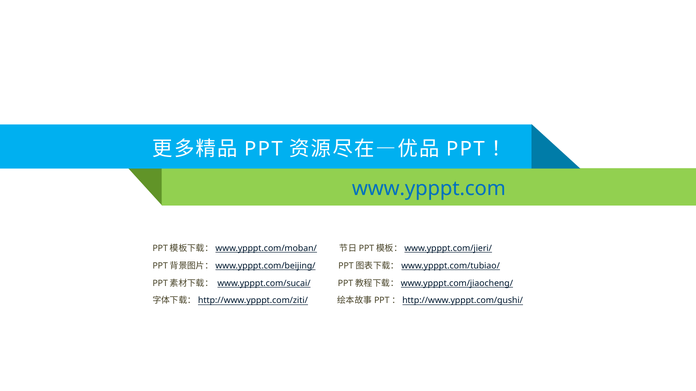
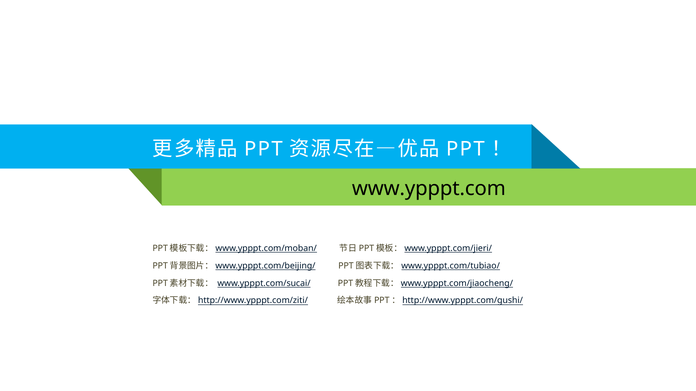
www.ypppt.com colour: blue -> black
